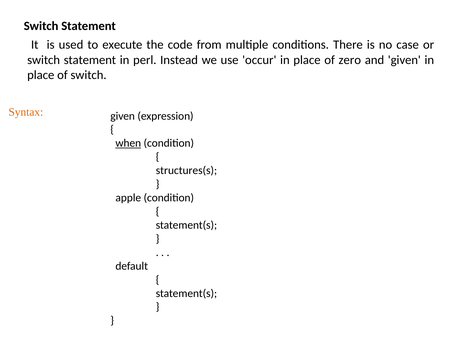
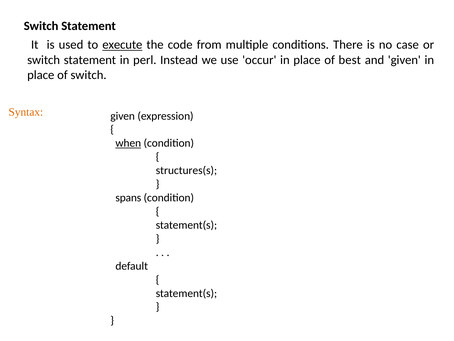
execute underline: none -> present
zero: zero -> best
apple: apple -> spans
